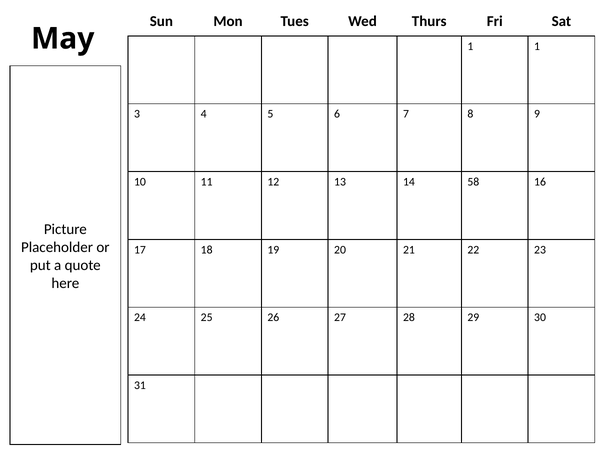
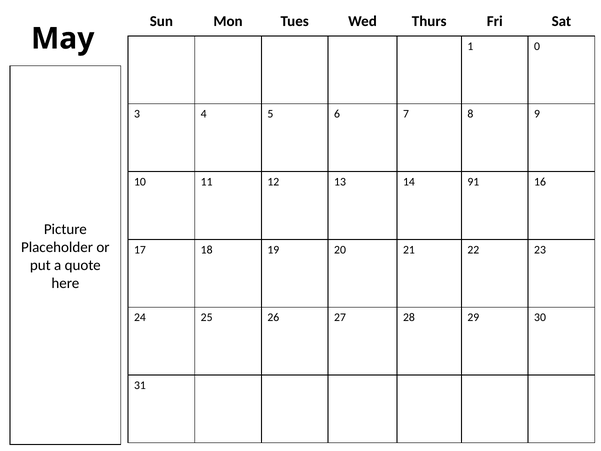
1 1: 1 -> 0
58: 58 -> 91
